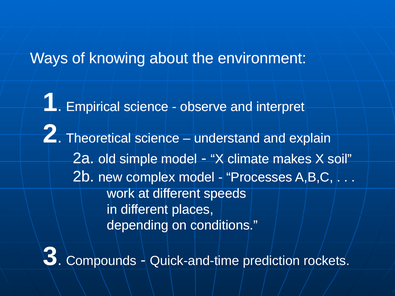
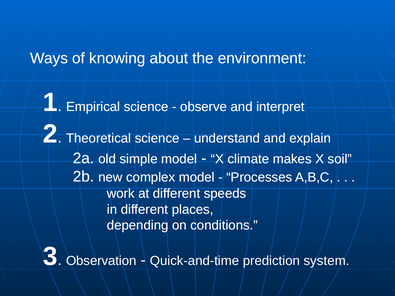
Compounds: Compounds -> Observation
rockets: rockets -> system
